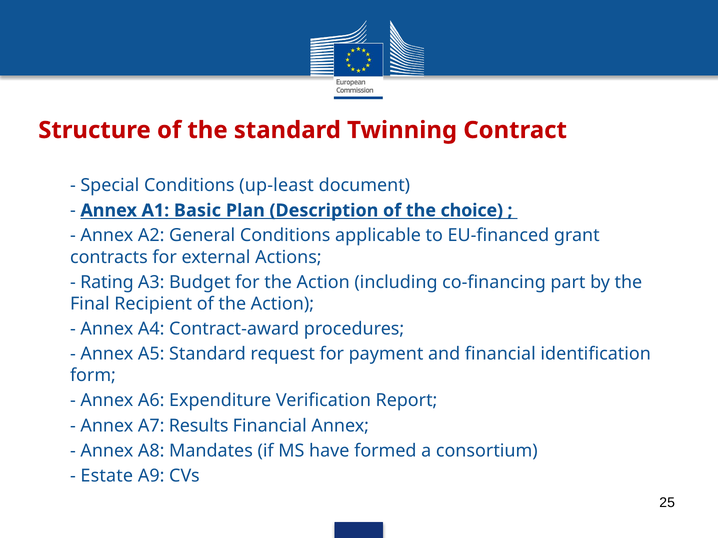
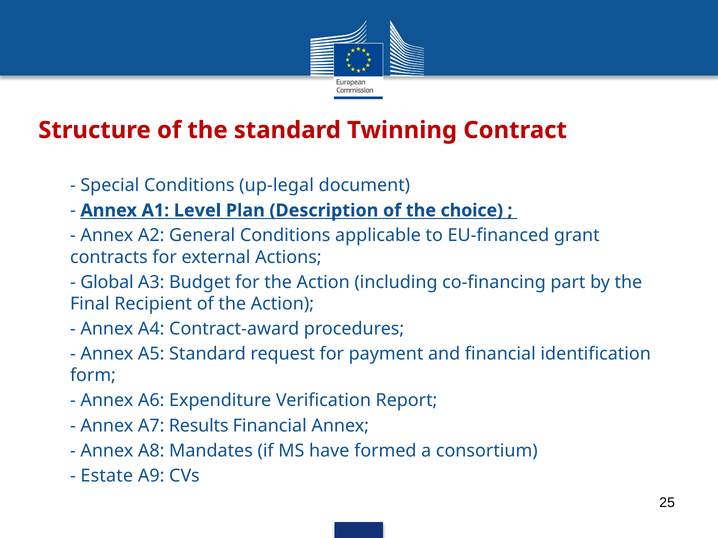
up-least: up-least -> up-legal
Basic: Basic -> Level
Rating: Rating -> Global
